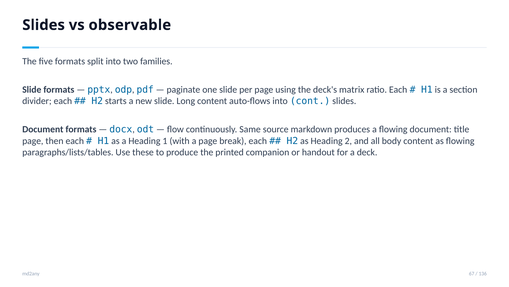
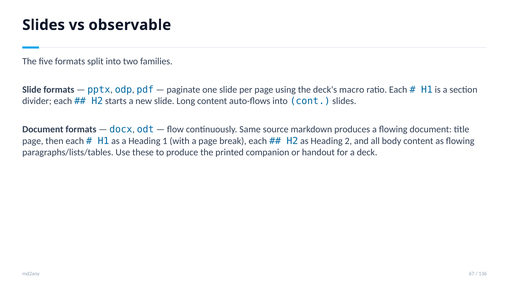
matrix: matrix -> macro
